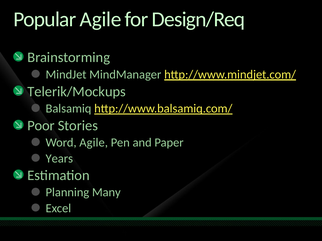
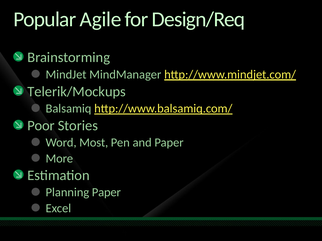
Word Agile: Agile -> Most
Years: Years -> More
Planning Many: Many -> Paper
